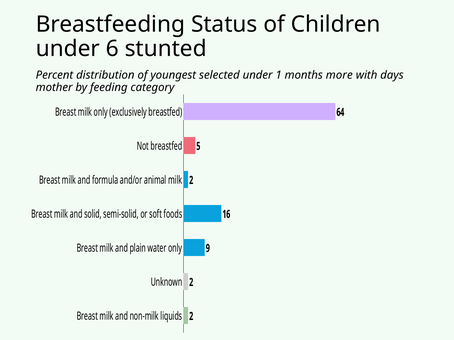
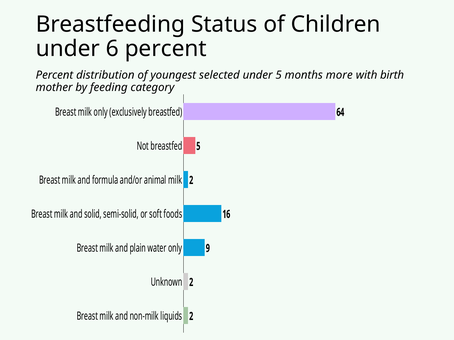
6 stunted: stunted -> percent
under 1: 1 -> 5
days: days -> birth
